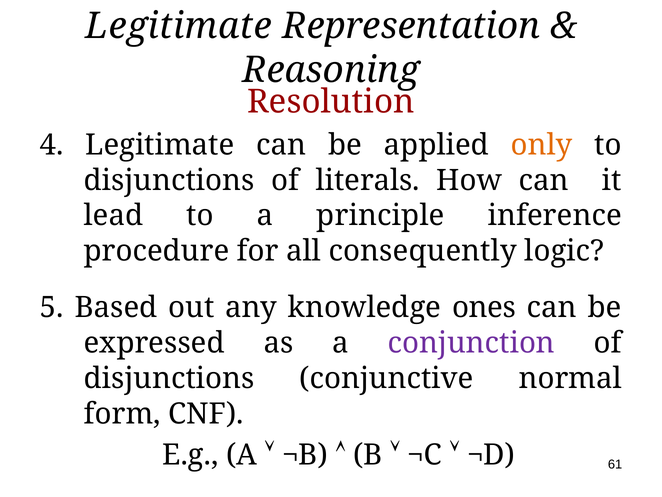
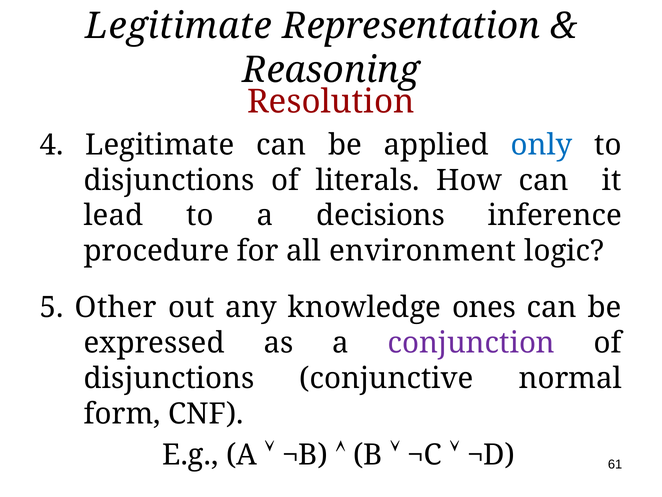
only colour: orange -> blue
principle: principle -> decisions
consequently: consequently -> environment
Based: Based -> Other
